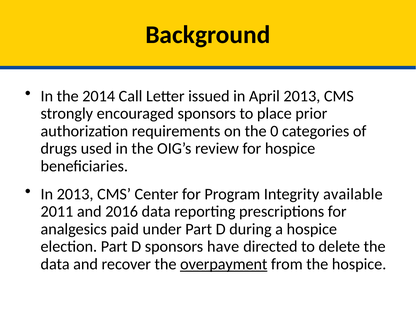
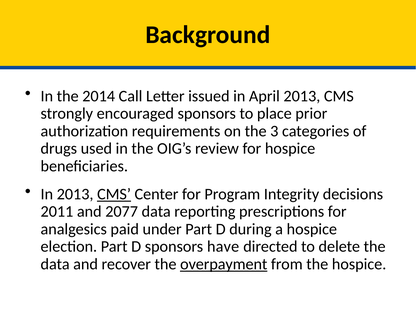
0: 0 -> 3
CMS at (114, 194) underline: none -> present
available: available -> decisions
2016: 2016 -> 2077
